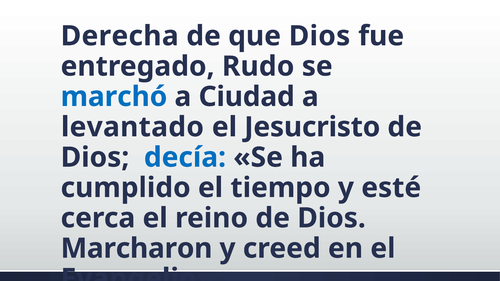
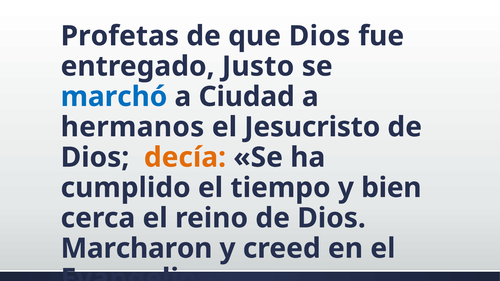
Derecha: Derecha -> Profetas
Rudo: Rudo -> Justo
levantado: levantado -> hermanos
decía colour: blue -> orange
esté: esté -> bien
